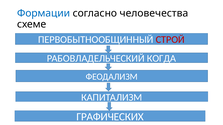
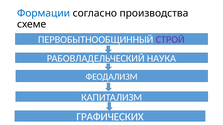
человечества: человечества -> производства
СТРОЙ colour: red -> purple
КОГДА: КОГДА -> НАУКА
